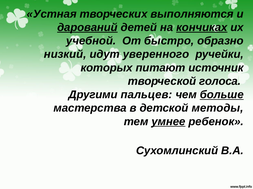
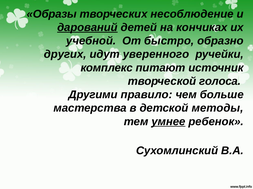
Устная: Устная -> Образы
выполняются: выполняются -> несоблюдение
кончиках underline: present -> none
низкий: низкий -> других
которых: которых -> комплекс
пальцев: пальцев -> правило
больше underline: present -> none
